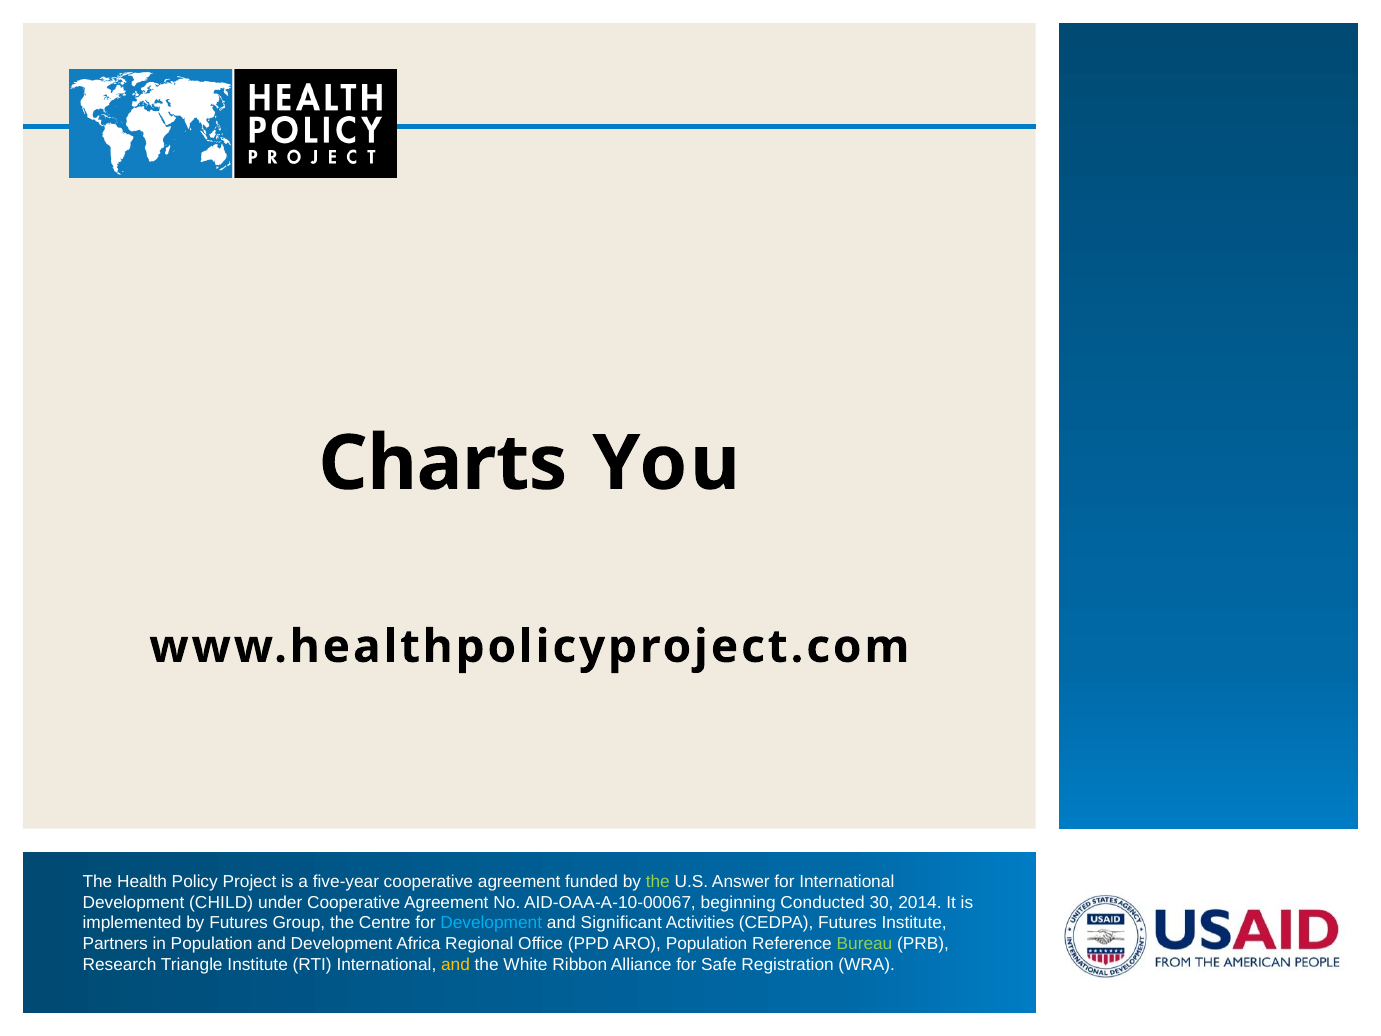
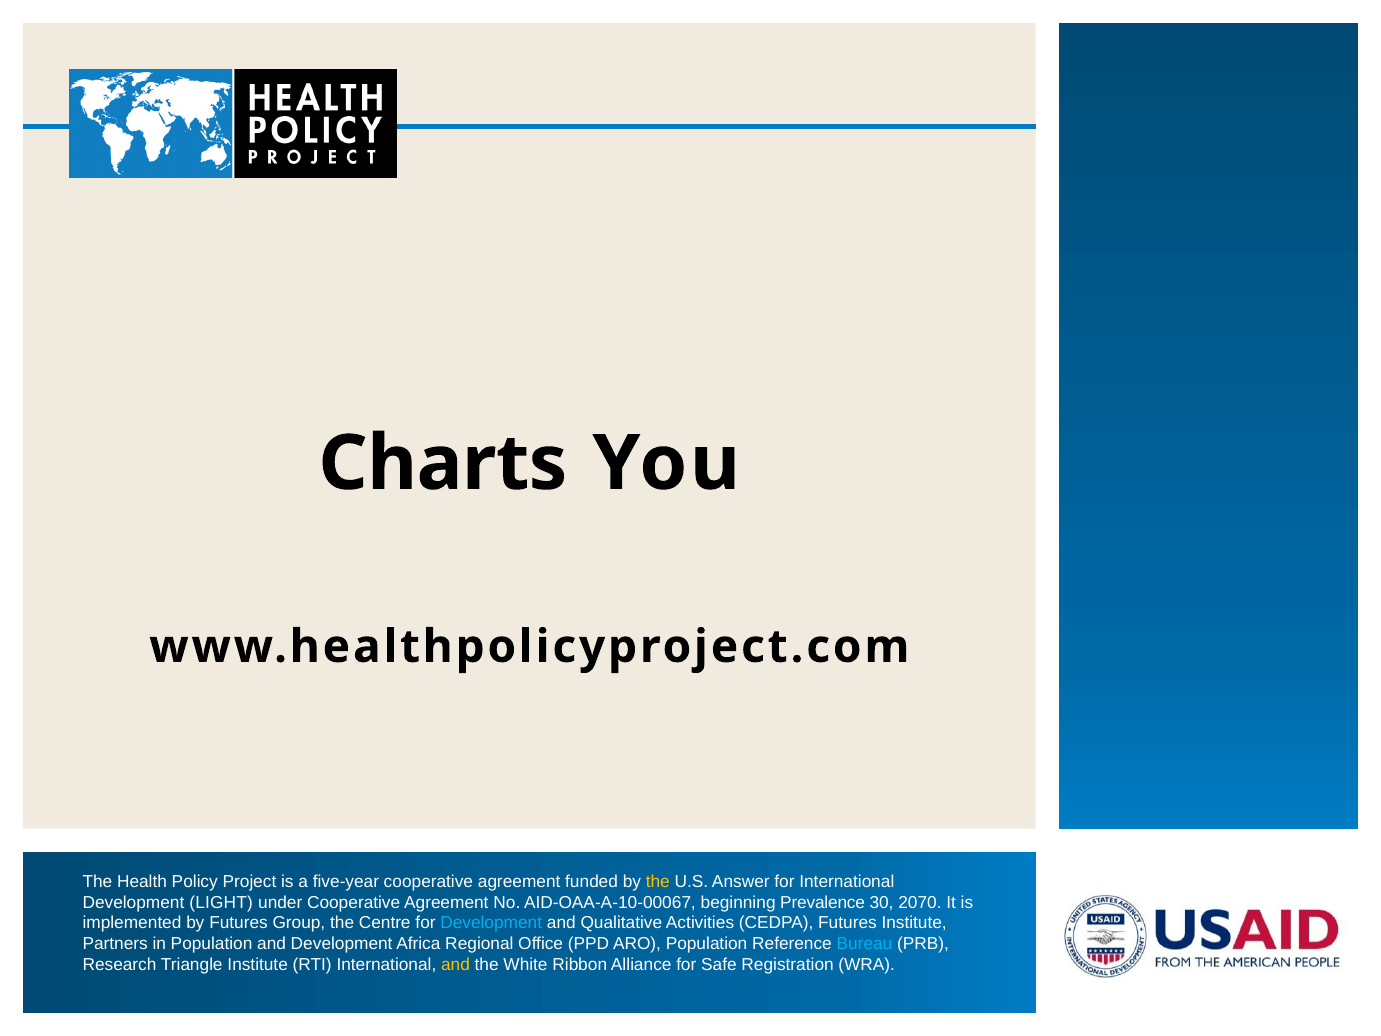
the at (658, 881) colour: light green -> yellow
CHILD: CHILD -> LIGHT
Conducted: Conducted -> Prevalence
2014: 2014 -> 2070
Significant: Significant -> Qualitative
Bureau colour: light green -> light blue
